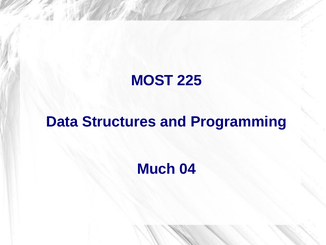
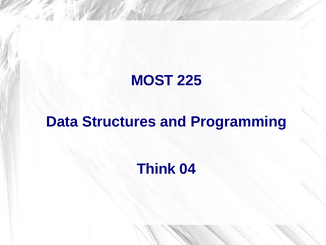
Much: Much -> Think
